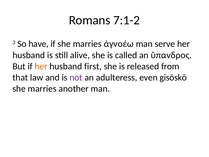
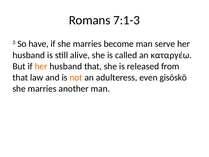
7:1-2: 7:1-2 -> 7:1-3
ἀγνοέω: ἀγνοέω -> become
ὕπανδρος: ὕπανδρος -> καταργέω
husband first: first -> that
not colour: purple -> orange
